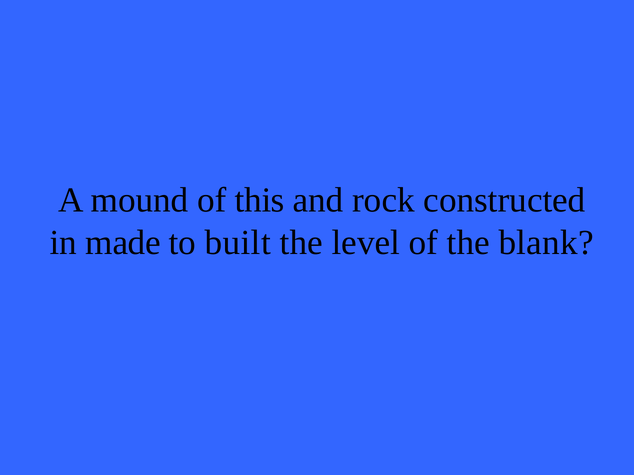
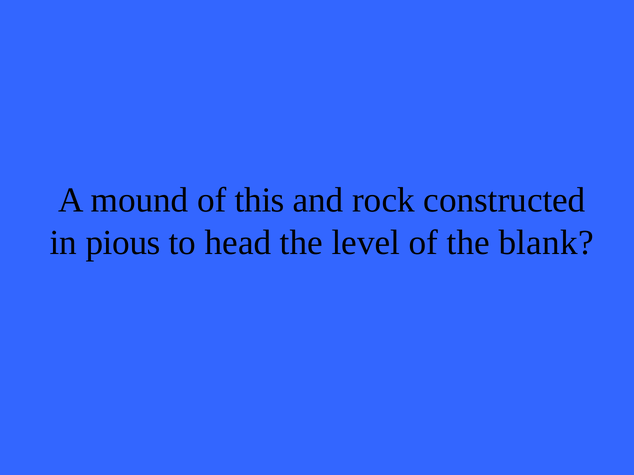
made: made -> pious
built: built -> head
